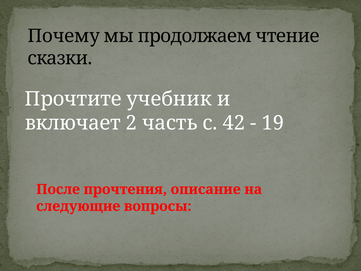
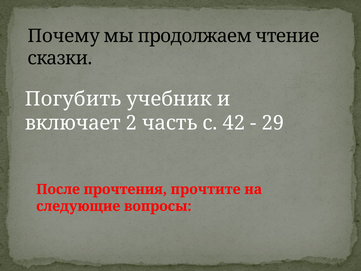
Прочтите: Прочтите -> Погубить
19: 19 -> 29
описание: описание -> прочтите
